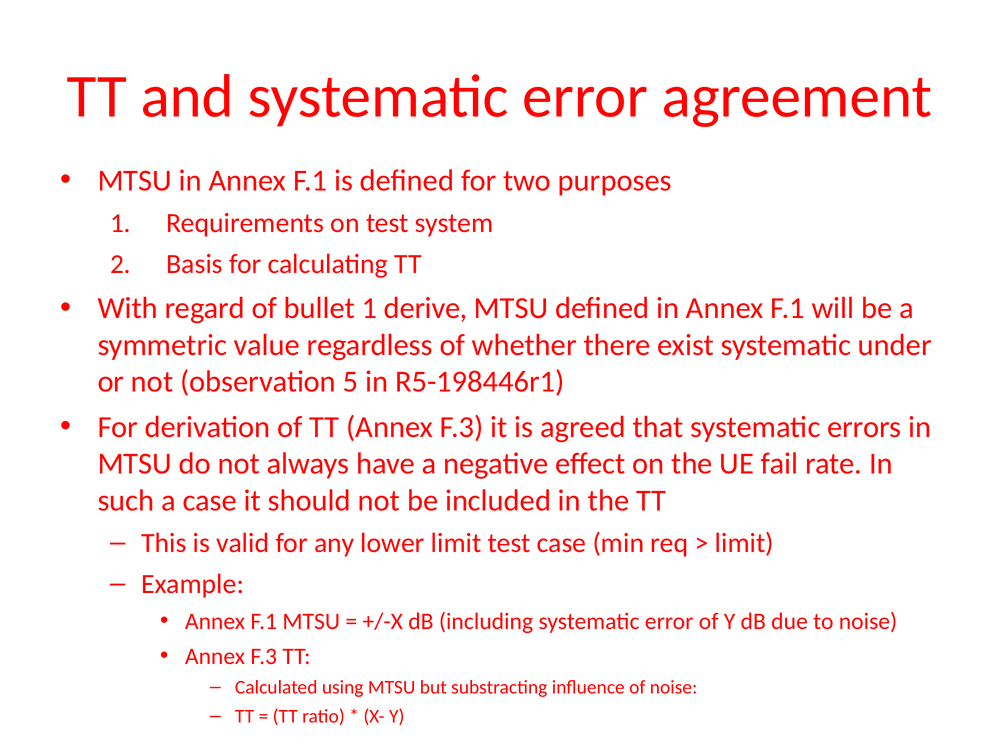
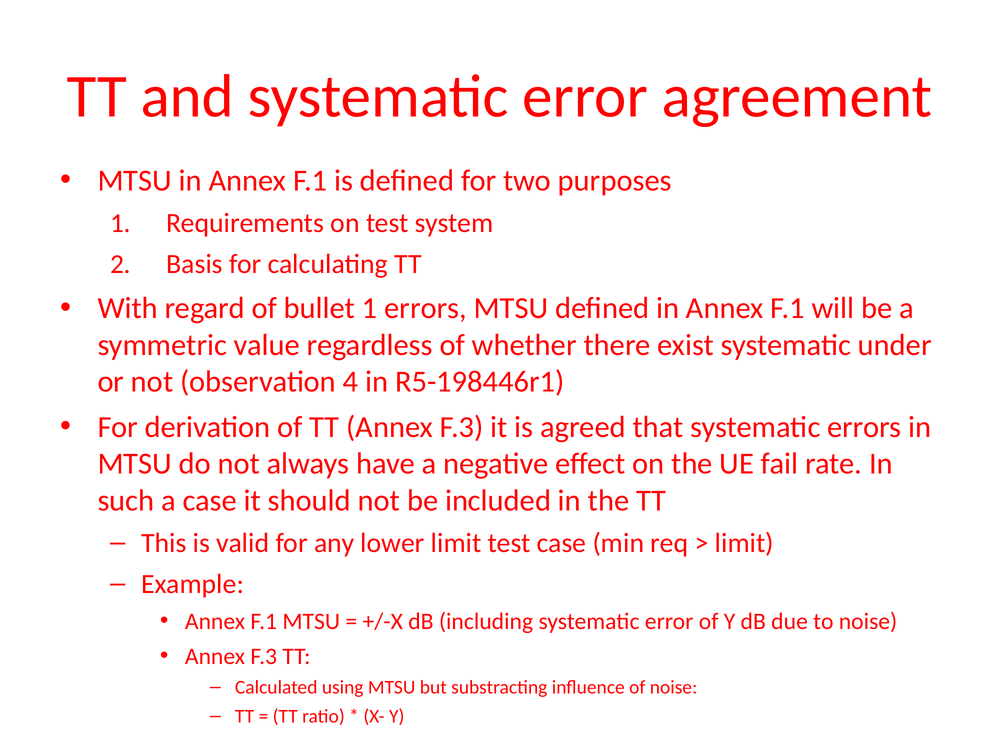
1 derive: derive -> errors
5: 5 -> 4
